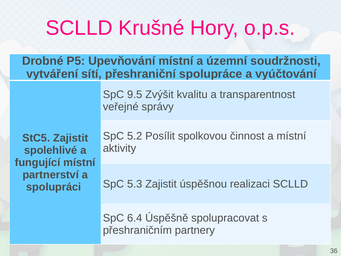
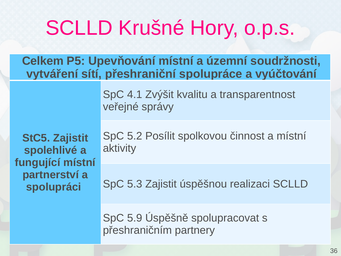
Drobné: Drobné -> Celkem
9.5: 9.5 -> 4.1
6.4: 6.4 -> 5.9
